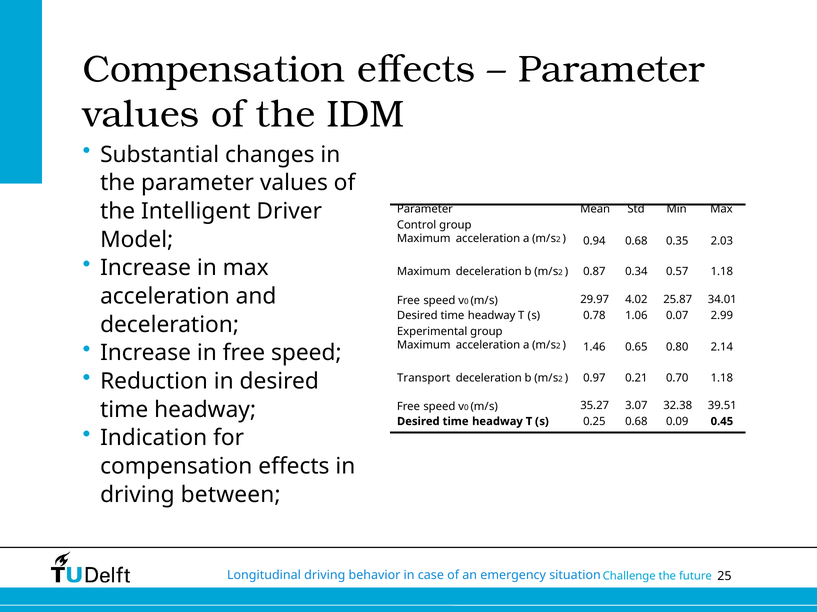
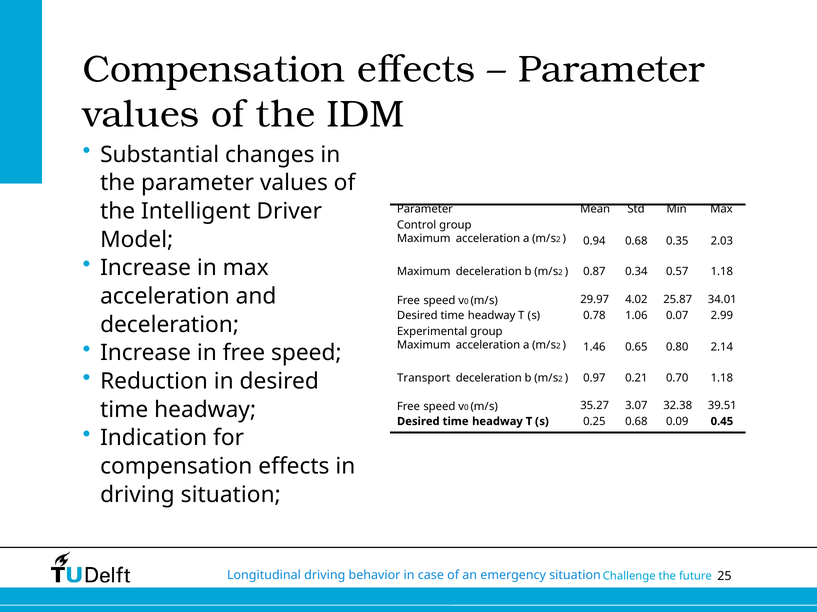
driving between: between -> situation
